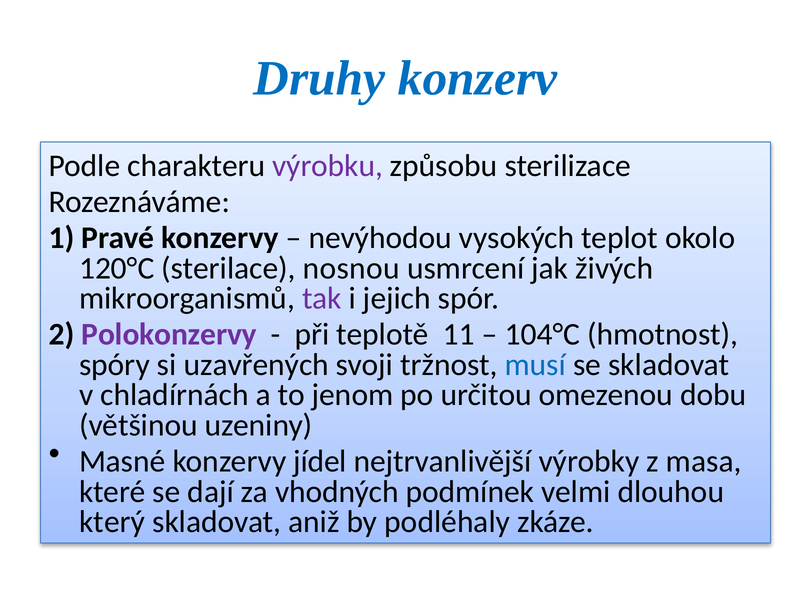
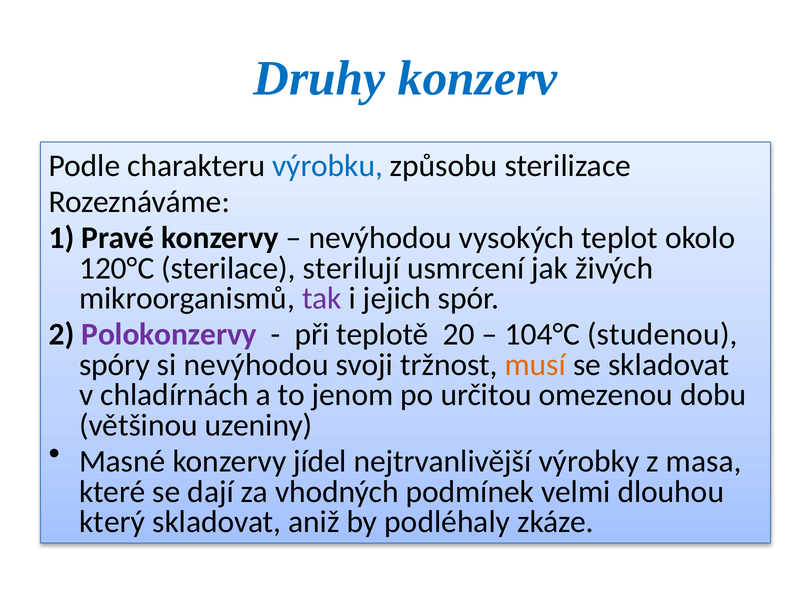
výrobku colour: purple -> blue
nosnou: nosnou -> sterilují
11: 11 -> 20
hmotnost: hmotnost -> studenou
si uzavřených: uzavřených -> nevýhodou
musí colour: blue -> orange
